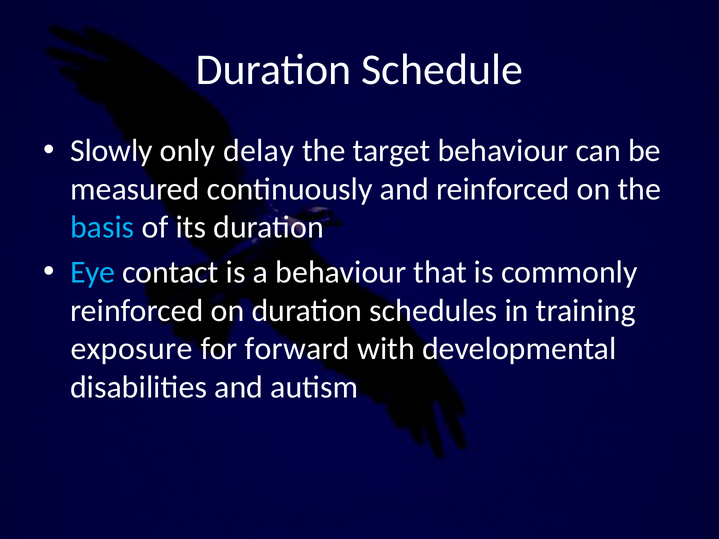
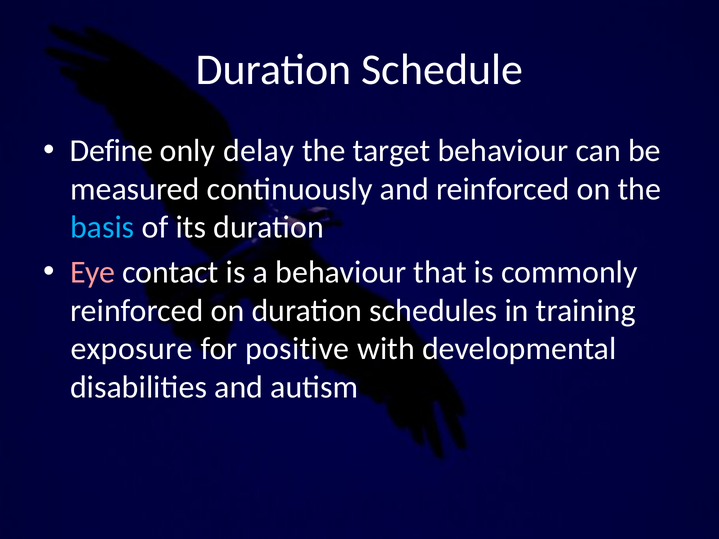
Slowly: Slowly -> Define
Eye colour: light blue -> pink
forward: forward -> positive
